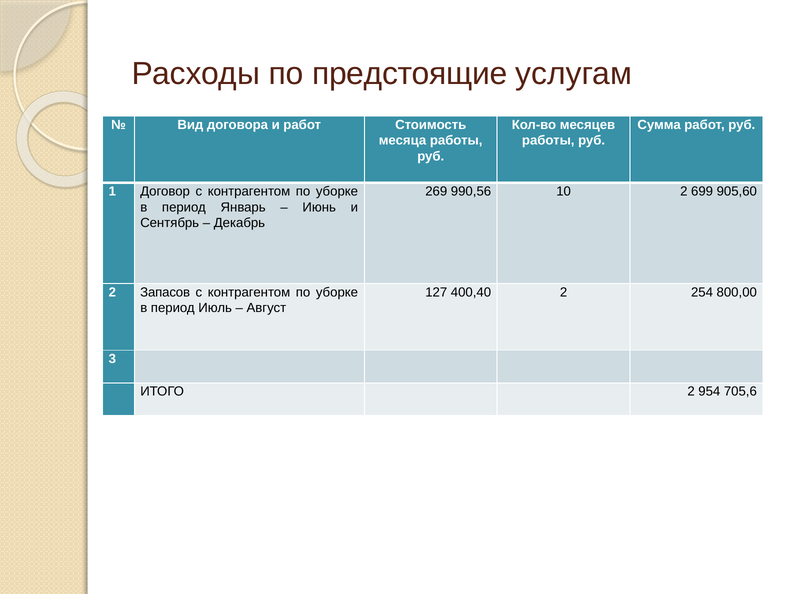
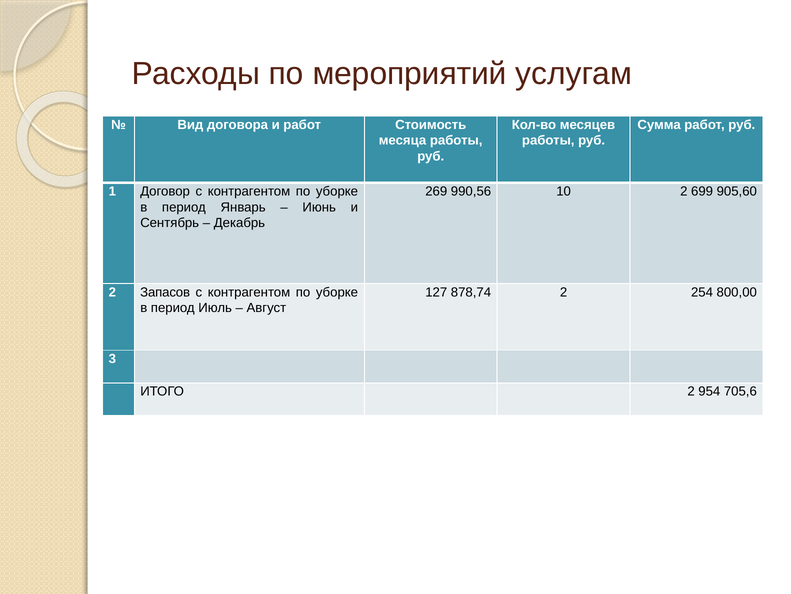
предстоящие: предстоящие -> мероприятий
400,40: 400,40 -> 878,74
